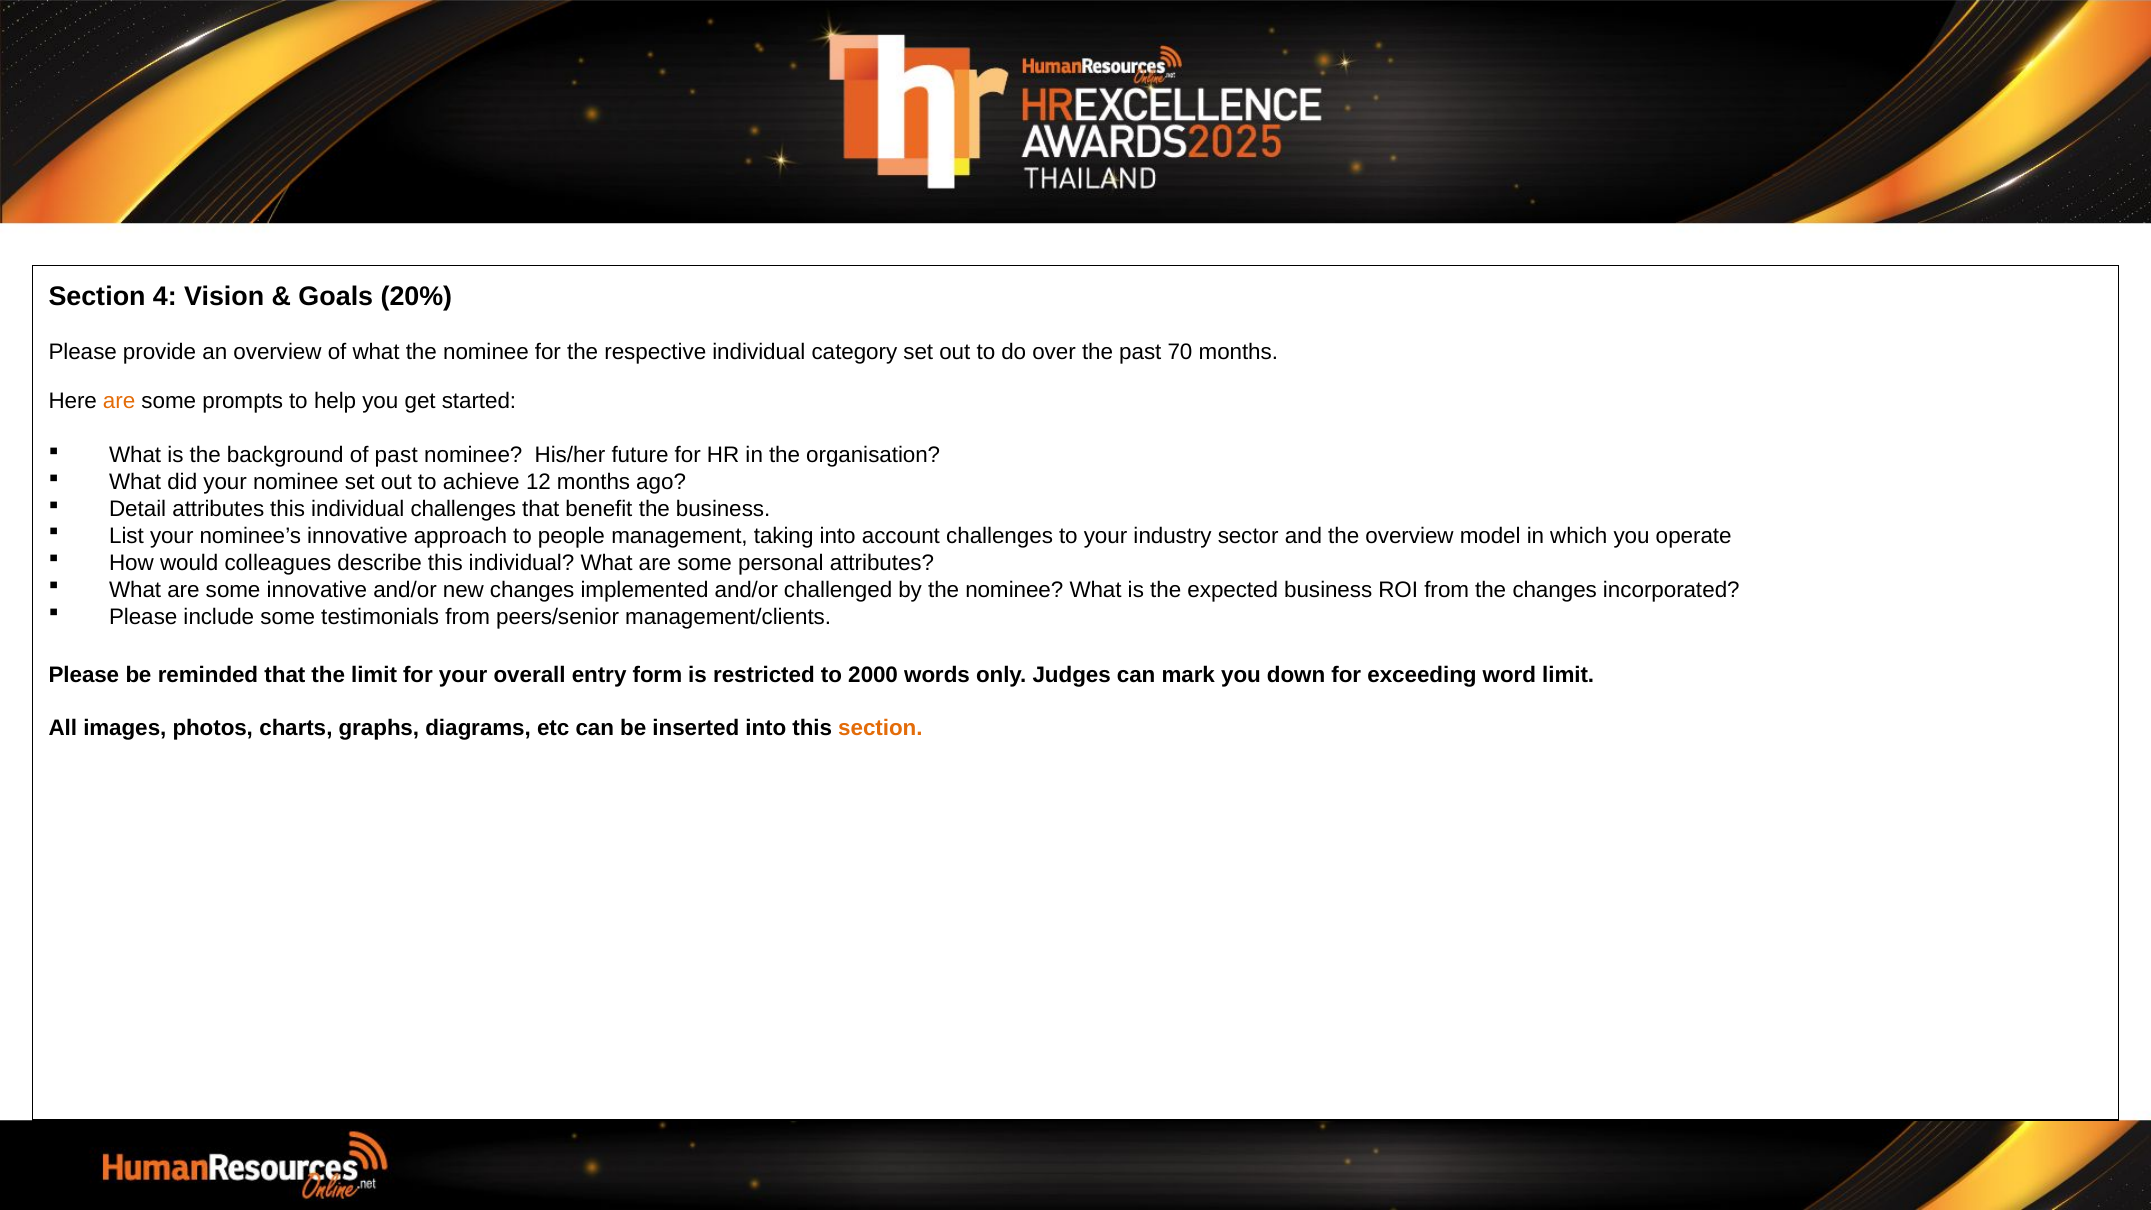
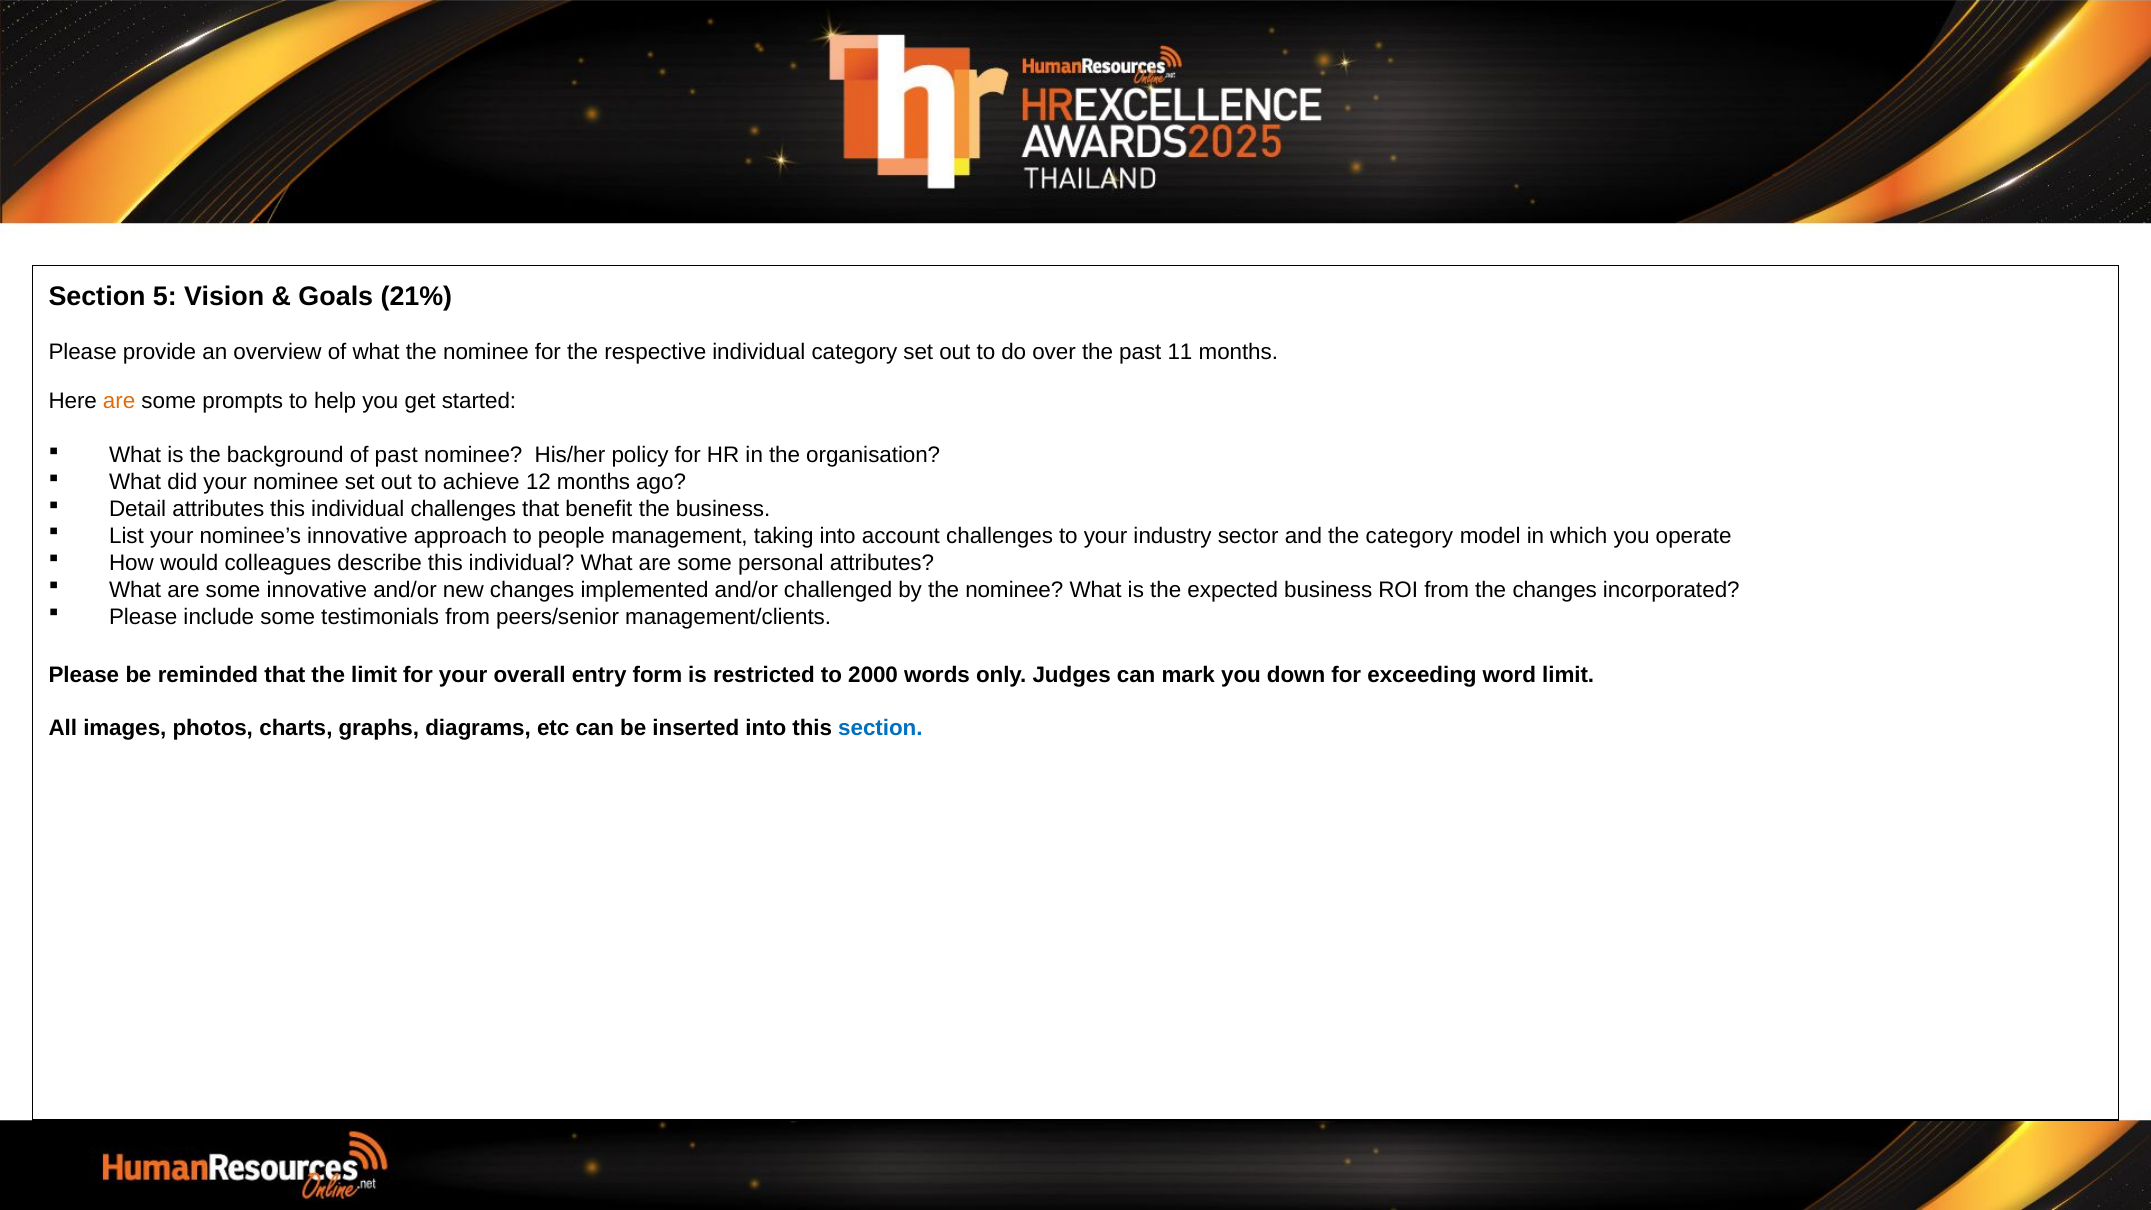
4: 4 -> 5
20%: 20% -> 21%
70: 70 -> 11
future: future -> policy
the overview: overview -> category
section at (880, 728) colour: orange -> blue
